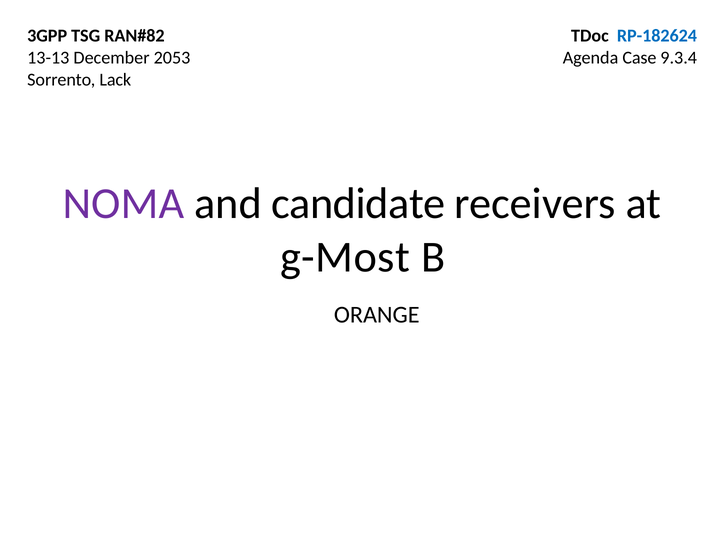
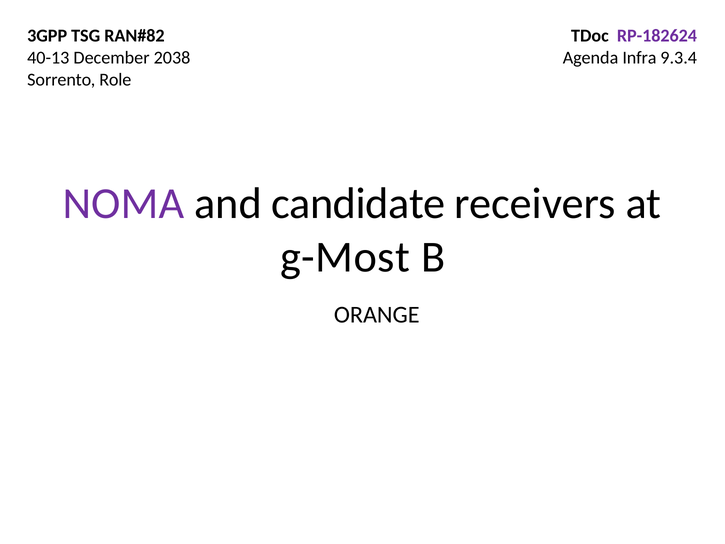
RP-182624 colour: blue -> purple
13-13: 13-13 -> 40-13
2053: 2053 -> 2038
Case: Case -> Infra
Lack: Lack -> Role
